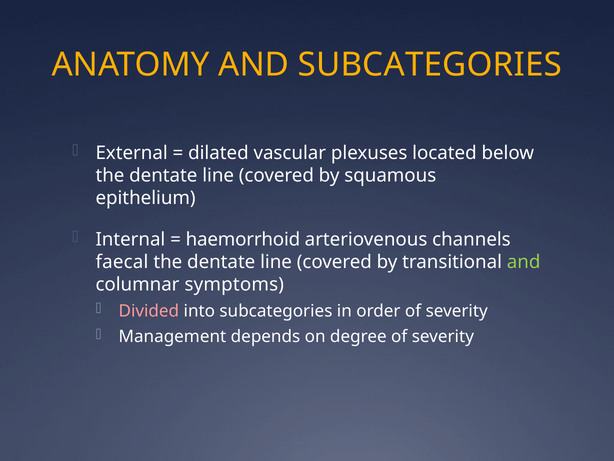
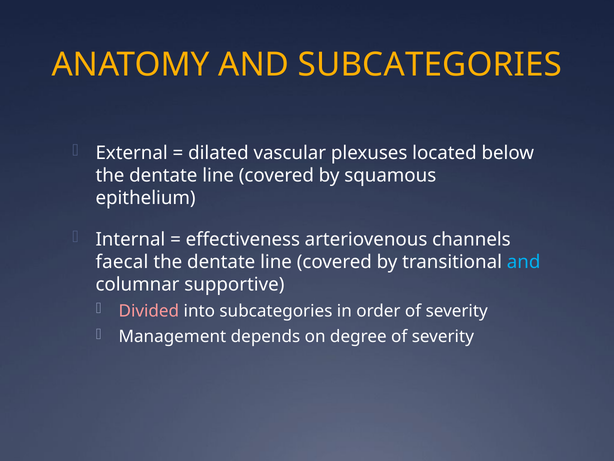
haemorrhoid: haemorrhoid -> effectiveness
and at (524, 262) colour: light green -> light blue
symptoms: symptoms -> supportive
